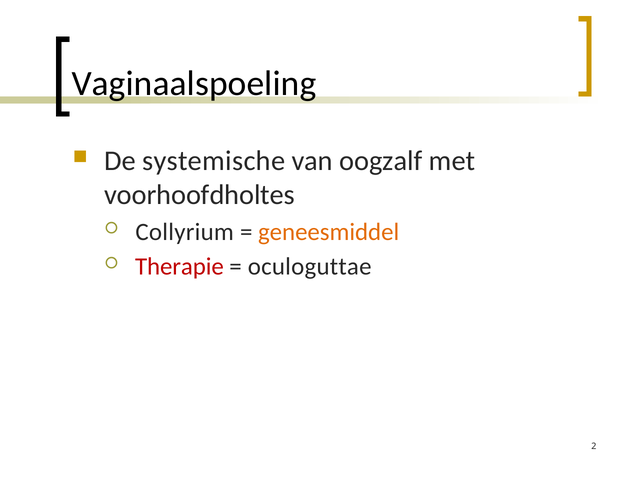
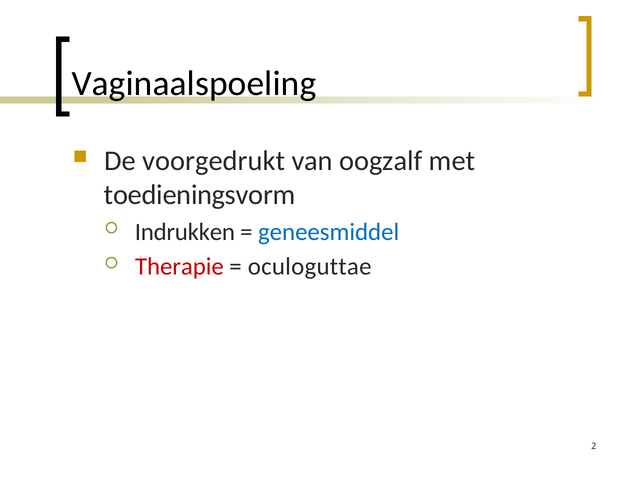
systemische: systemische -> voorgedrukt
voorhoofdholtes: voorhoofdholtes -> toedieningsvorm
Collyrium: Collyrium -> Indrukken
geneesmiddel colour: orange -> blue
